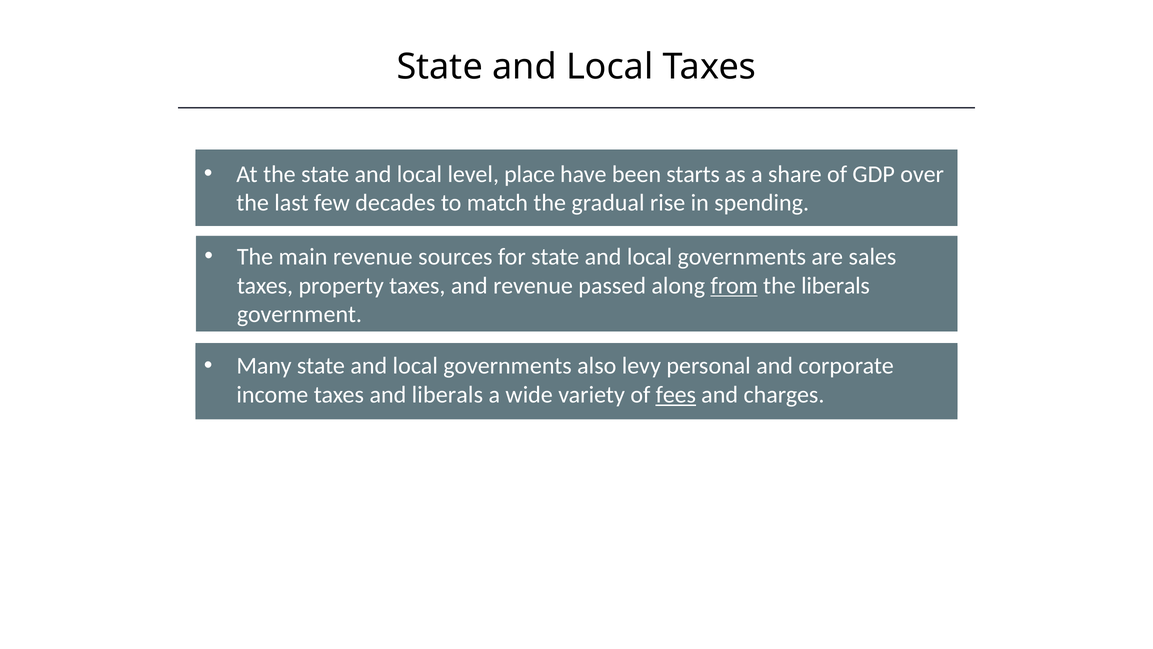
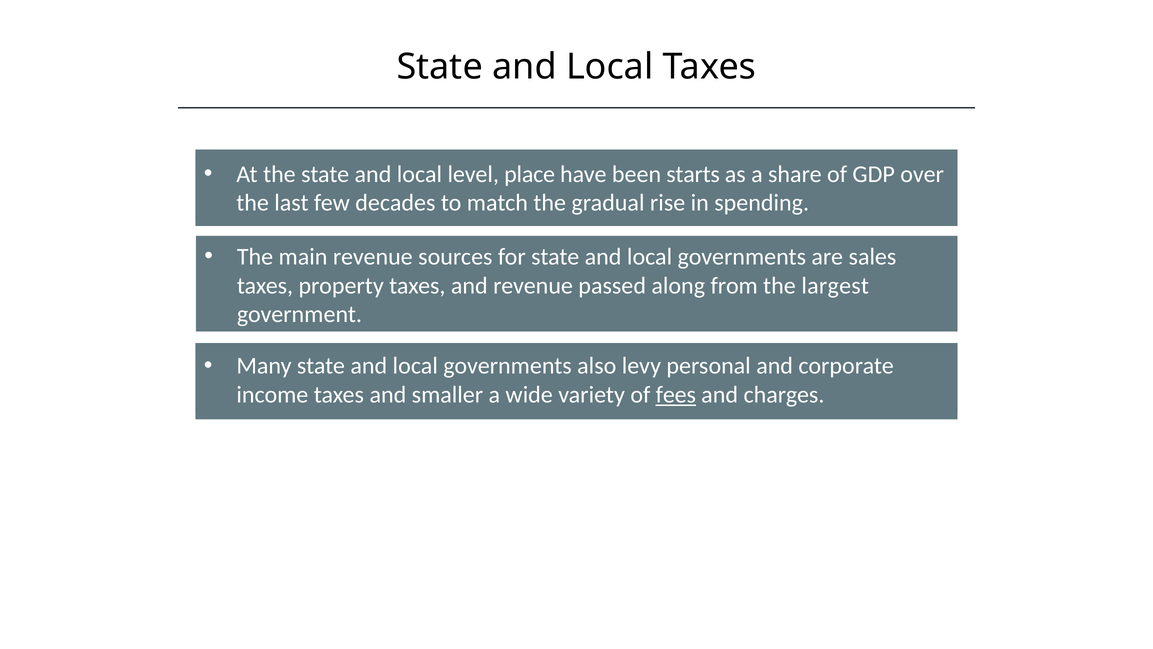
from underline: present -> none
the liberals: liberals -> largest
and liberals: liberals -> smaller
